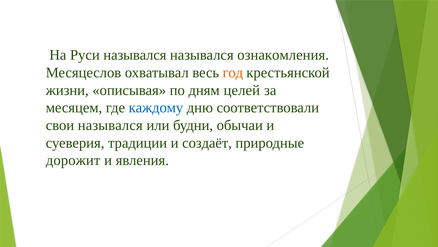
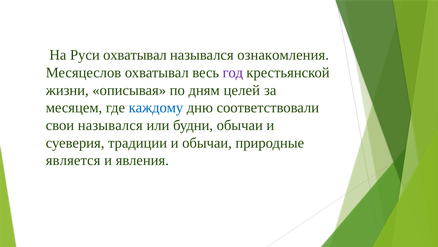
Руси назывался: назывался -> охватывал
год colour: orange -> purple
и создаёт: создаёт -> обычаи
дорожит: дорожит -> является
